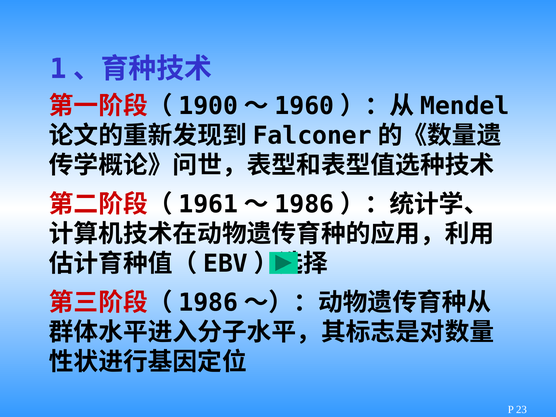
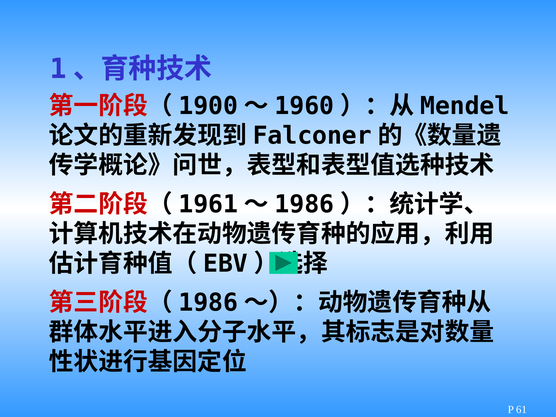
23: 23 -> 61
